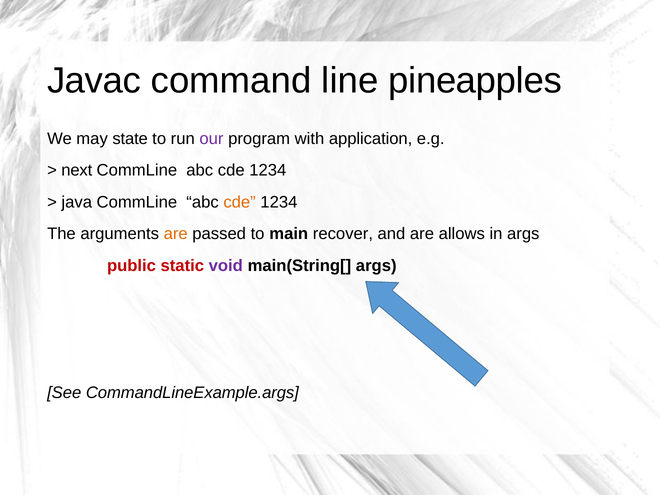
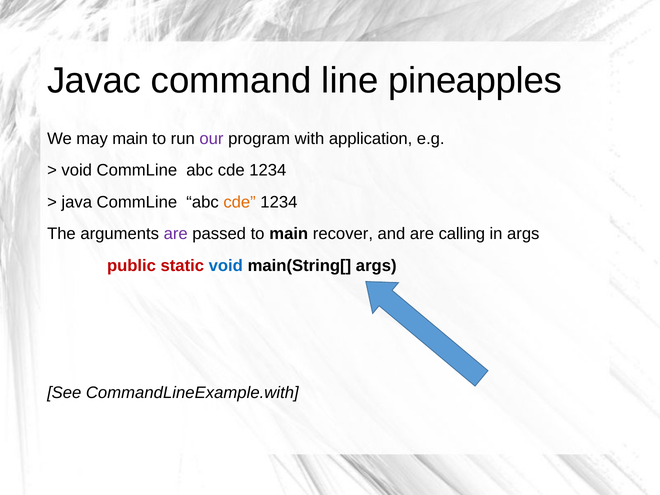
may state: state -> main
next at (77, 170): next -> void
are at (176, 234) colour: orange -> purple
allows: allows -> calling
void at (226, 266) colour: purple -> blue
CommandLineExample.args: CommandLineExample.args -> CommandLineExample.with
